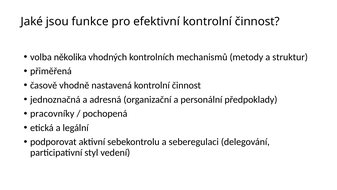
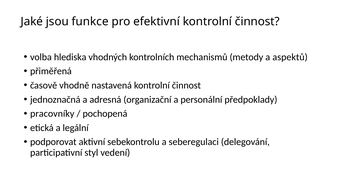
několika: několika -> hlediska
struktur: struktur -> aspektů
